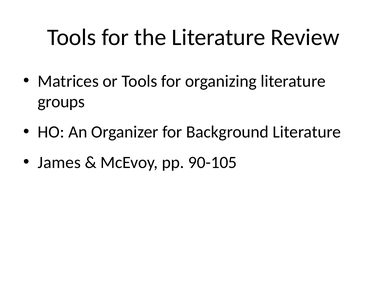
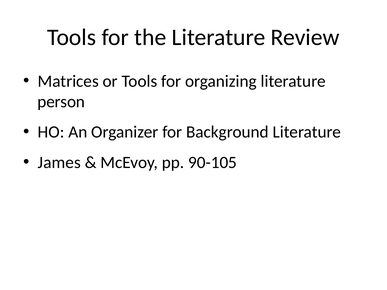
groups: groups -> person
